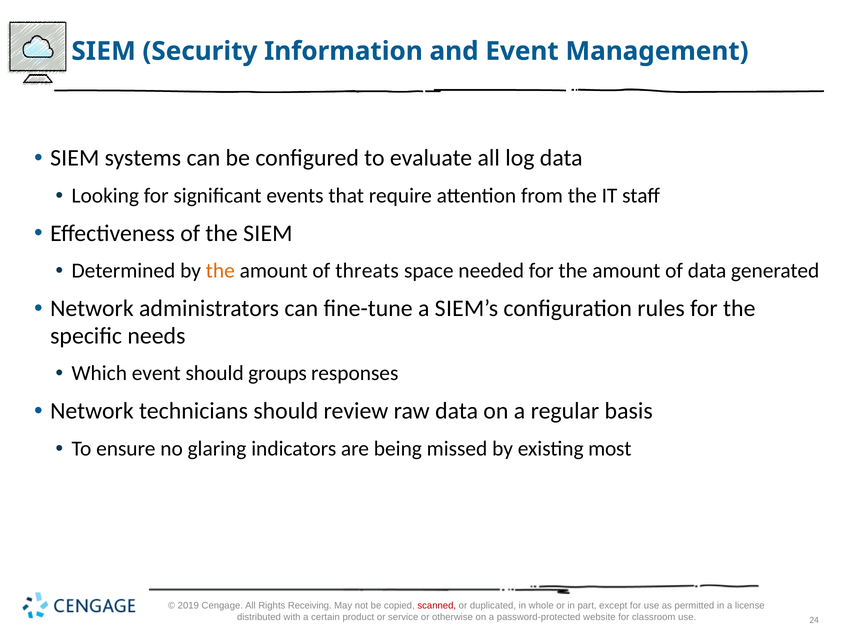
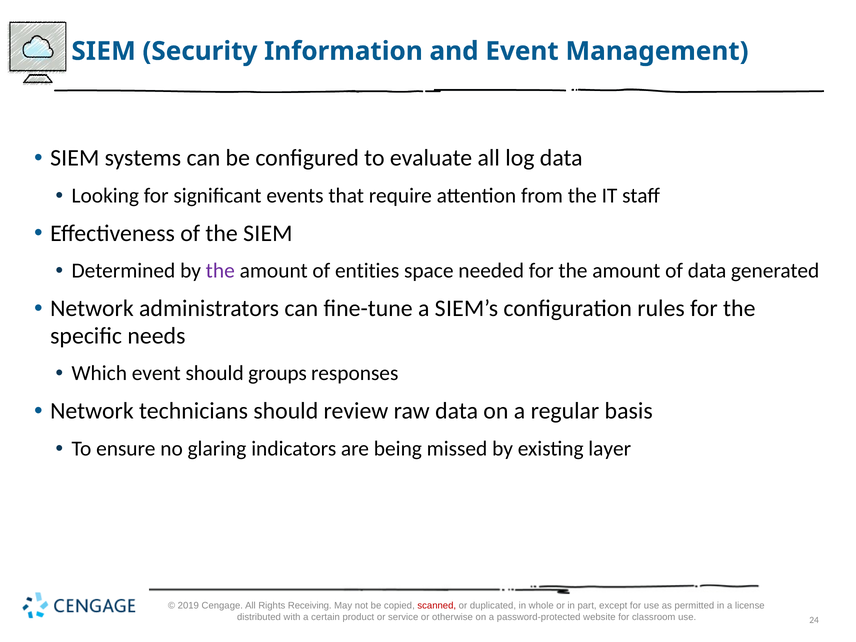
the at (220, 271) colour: orange -> purple
threats: threats -> entities
most: most -> layer
